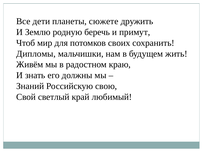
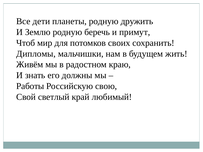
планеты сюжете: сюжете -> родную
Знаний: Знаний -> Работы
